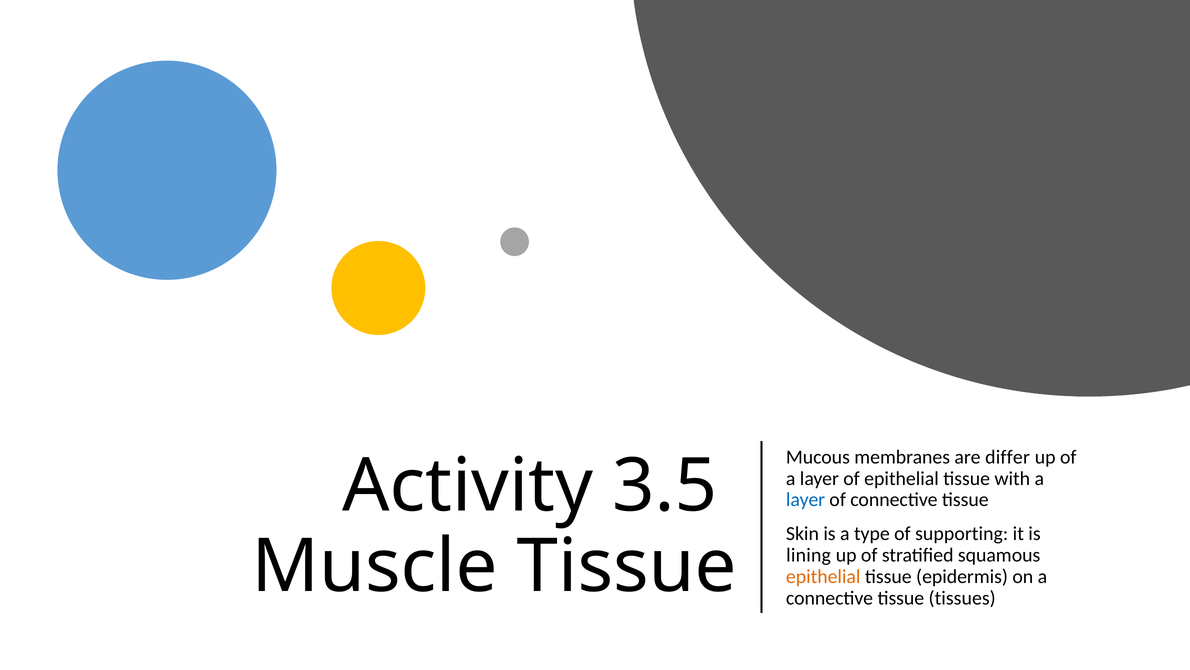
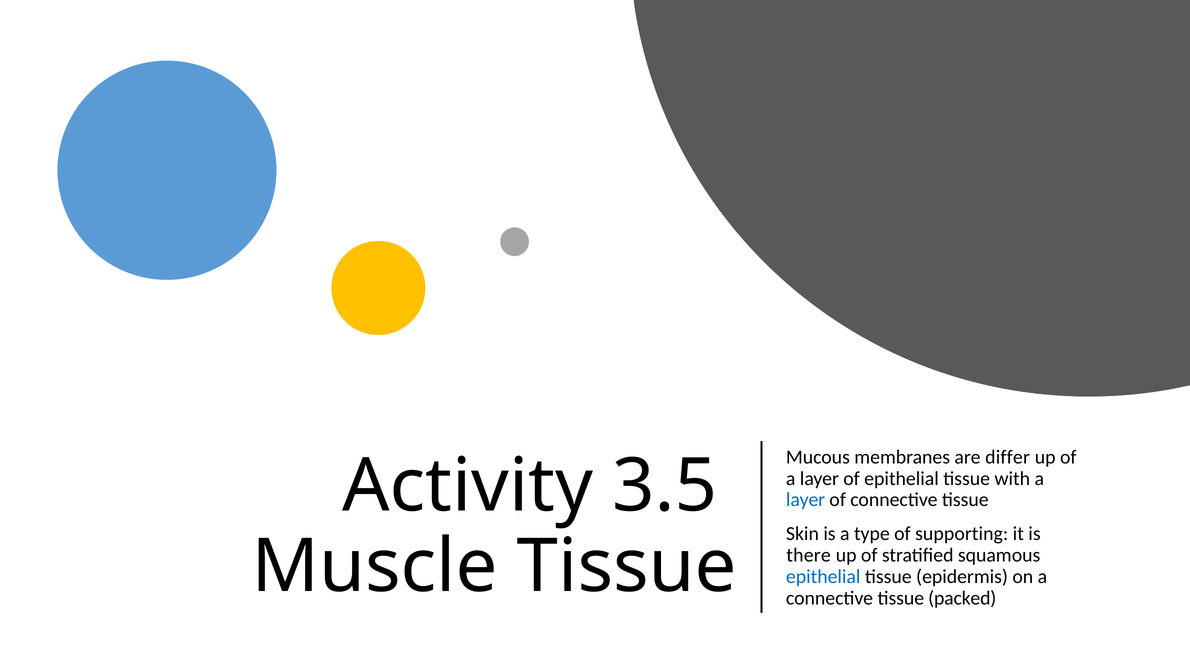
lining: lining -> there
epithelial at (823, 576) colour: orange -> blue
tissues: tissues -> packed
